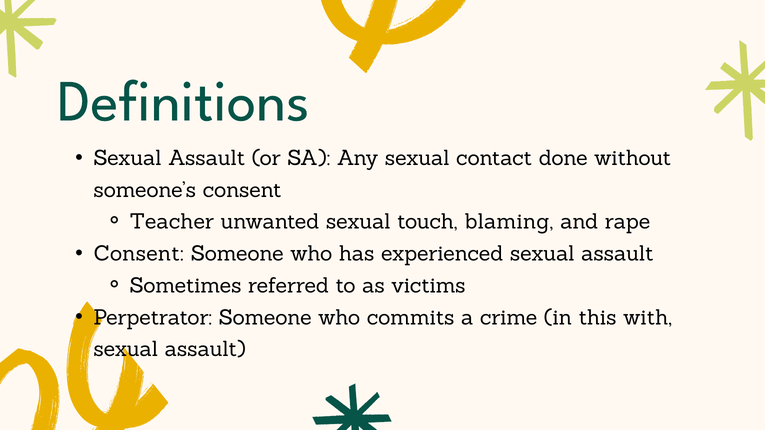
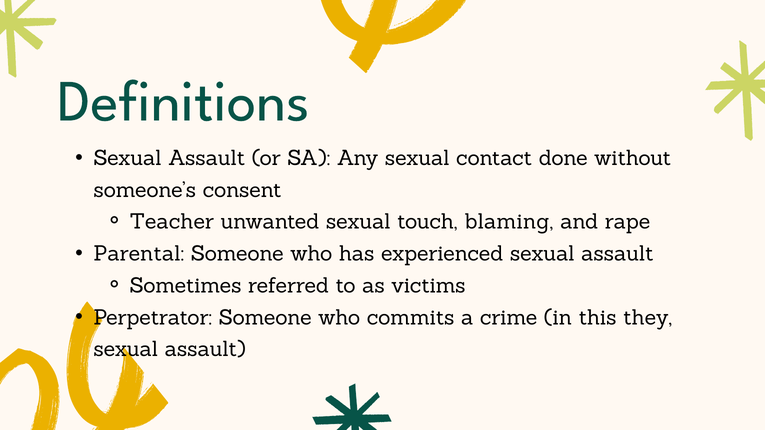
Consent at (139, 254): Consent -> Parental
with: with -> they
